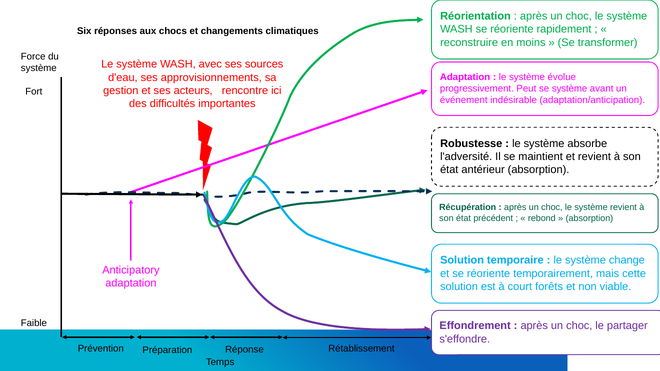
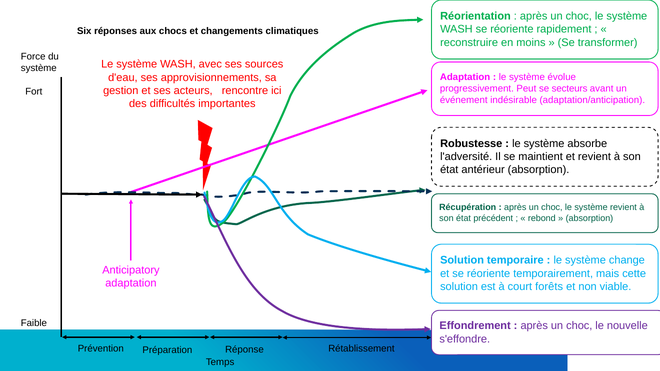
se système: système -> secteurs
partager: partager -> nouvelle
